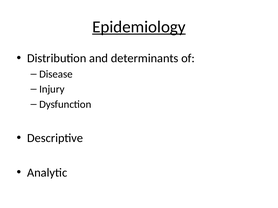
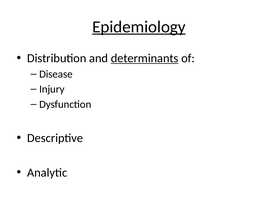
determinants underline: none -> present
